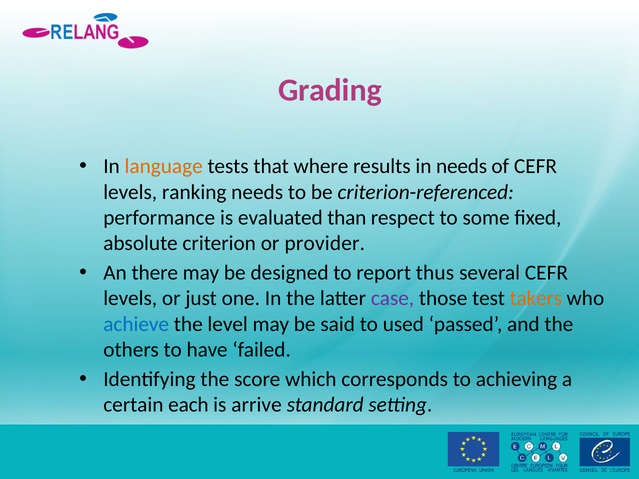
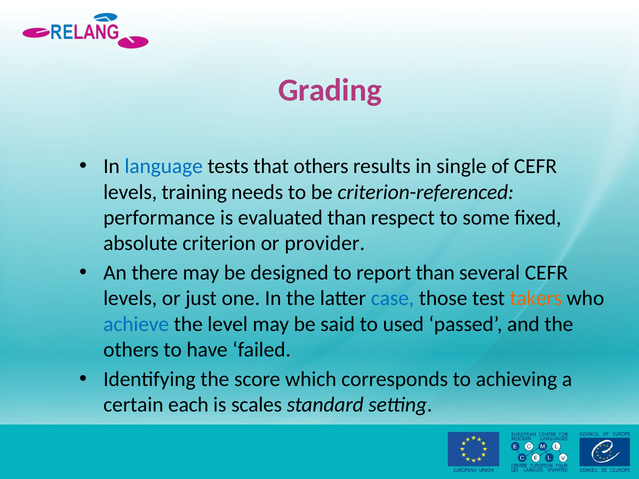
language colour: orange -> blue
that where: where -> others
in needs: needs -> single
ranking: ranking -> training
report thus: thus -> than
case colour: purple -> blue
arrive: arrive -> scales
